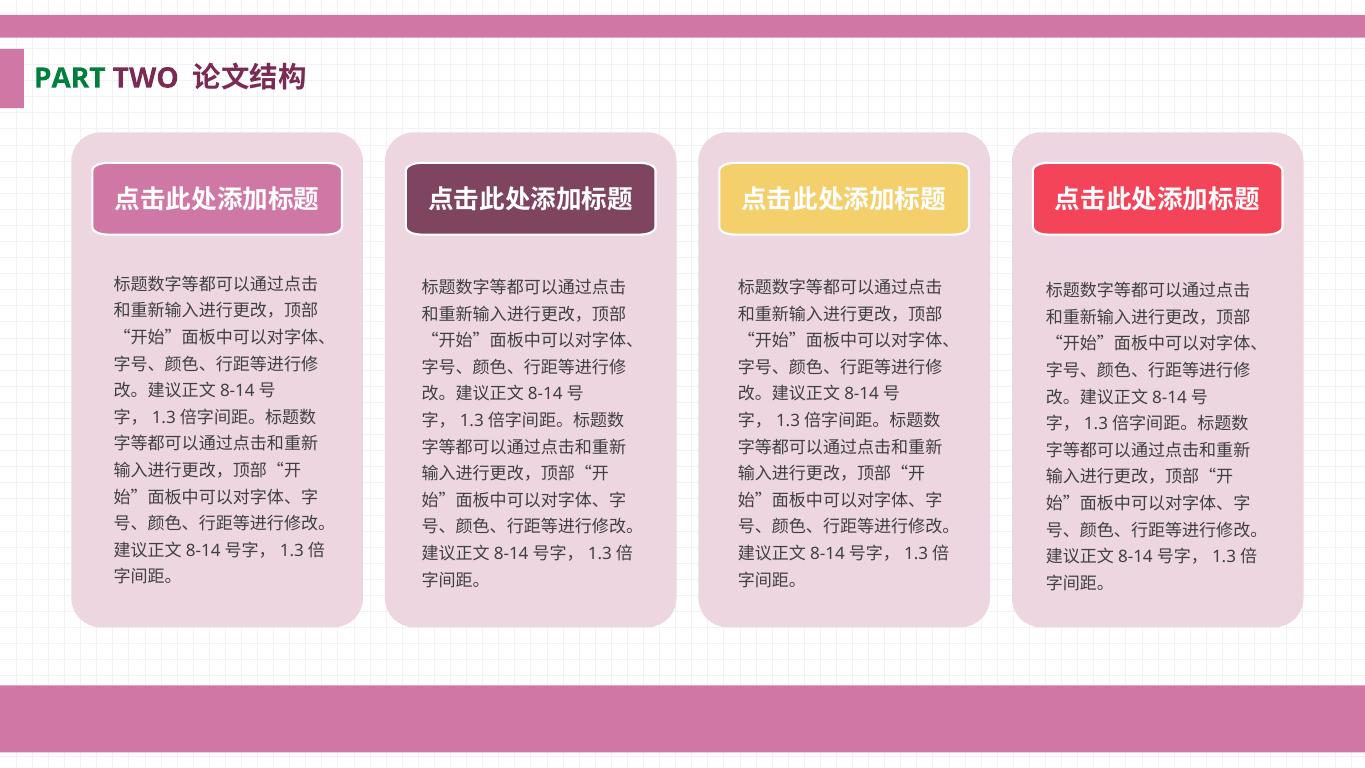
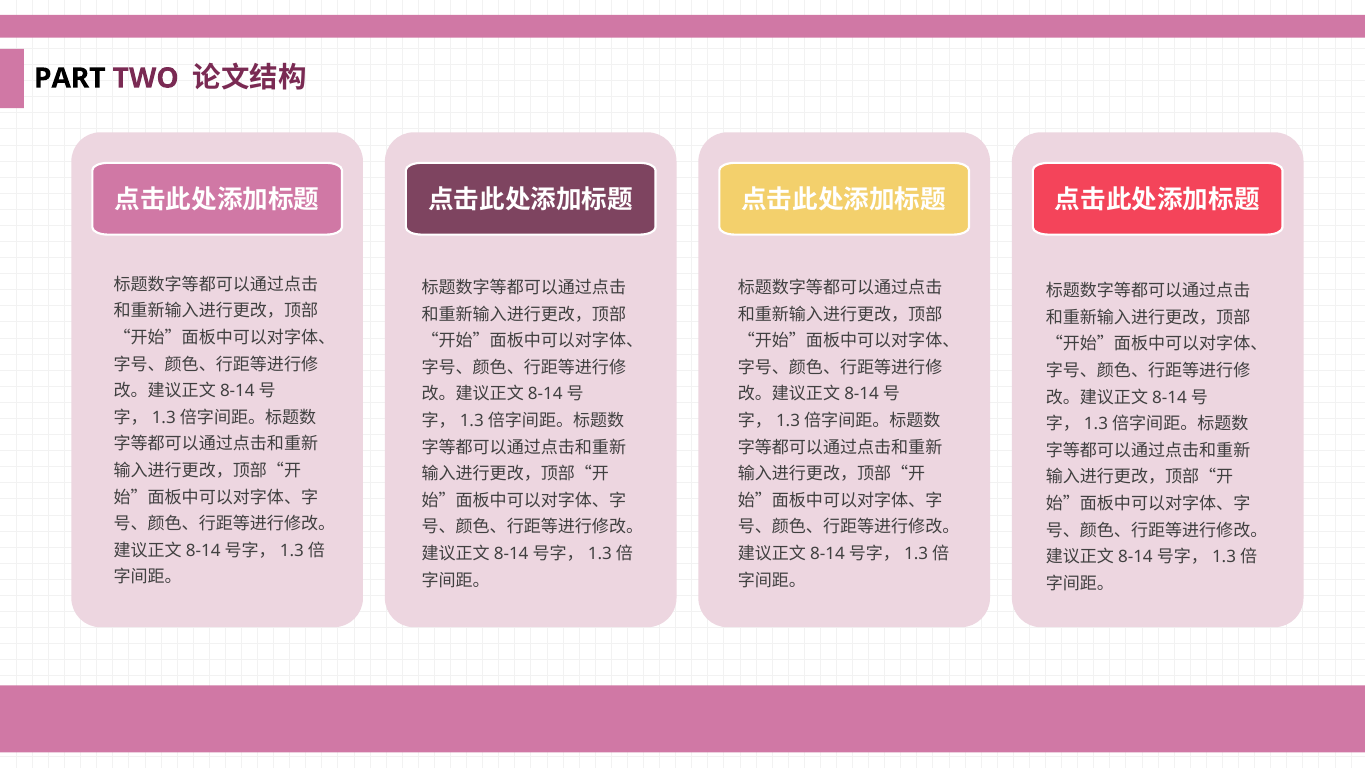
PART colour: green -> black
